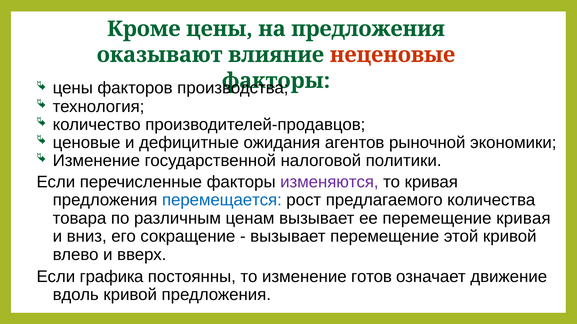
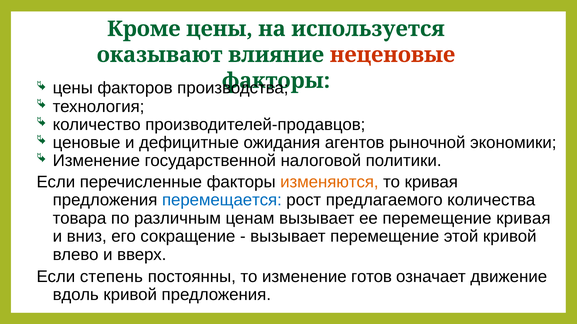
на предложения: предложения -> используется
изменяются colour: purple -> orange
графика: графика -> степень
